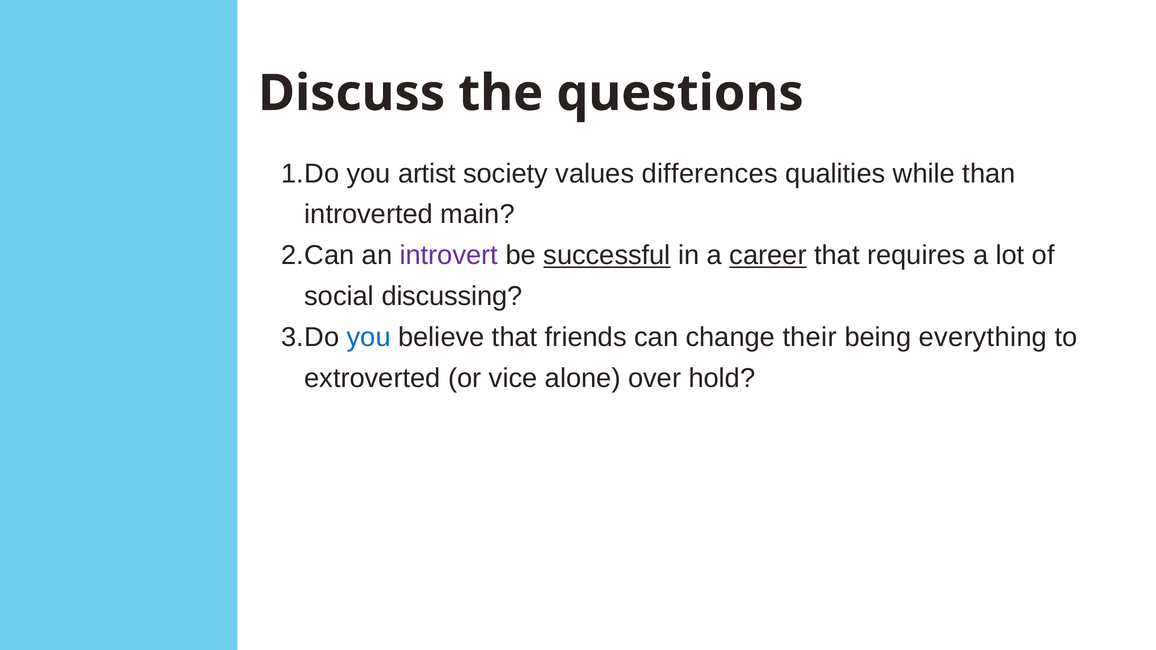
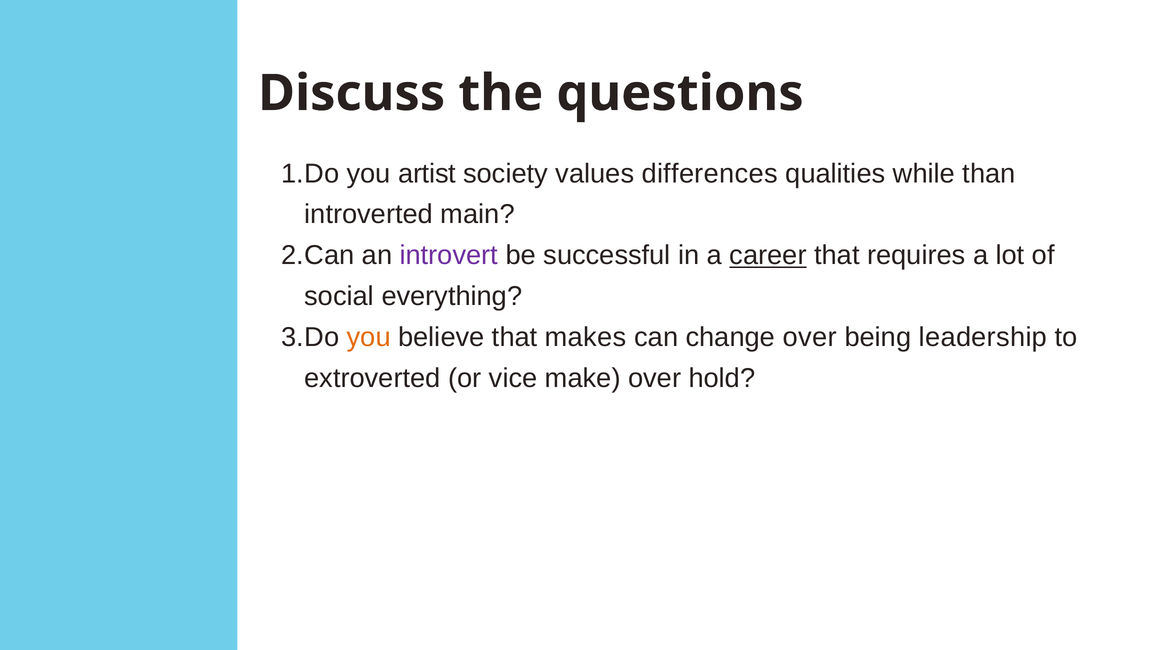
successful underline: present -> none
discussing: discussing -> everything
you at (369, 337) colour: blue -> orange
friends: friends -> makes
change their: their -> over
everything: everything -> leadership
alone: alone -> make
